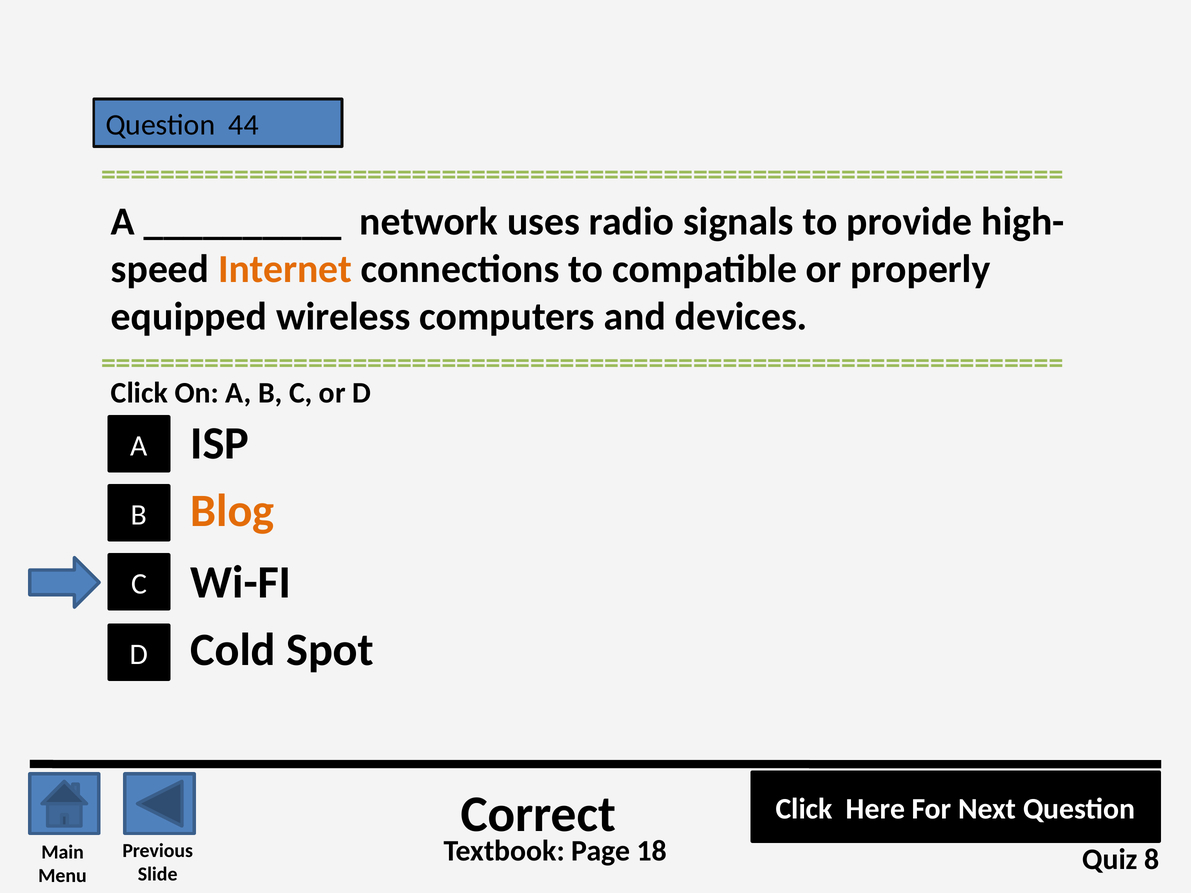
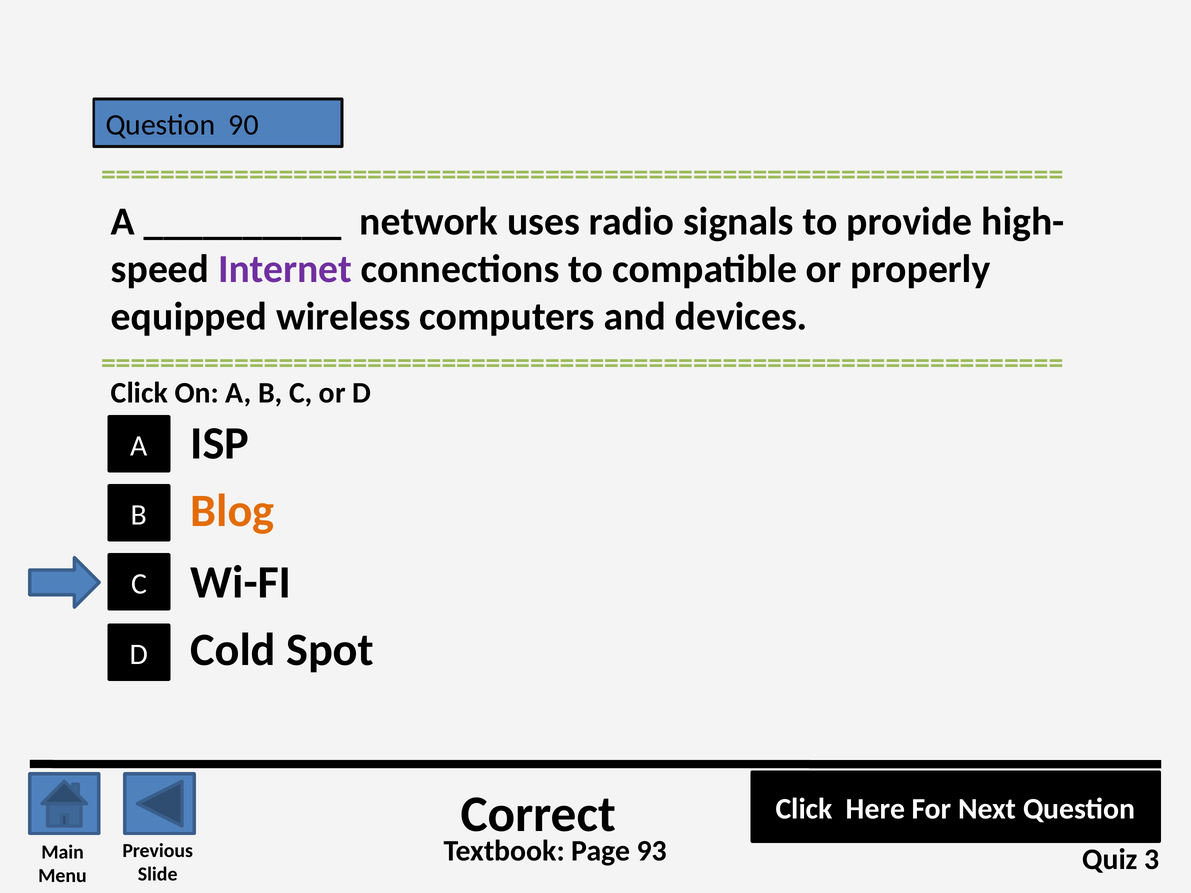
44: 44 -> 90
Internet colour: orange -> purple
18: 18 -> 93
8: 8 -> 3
